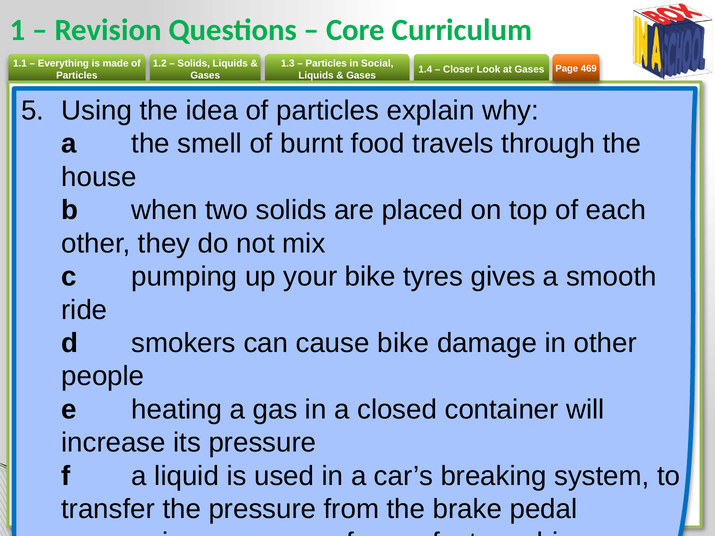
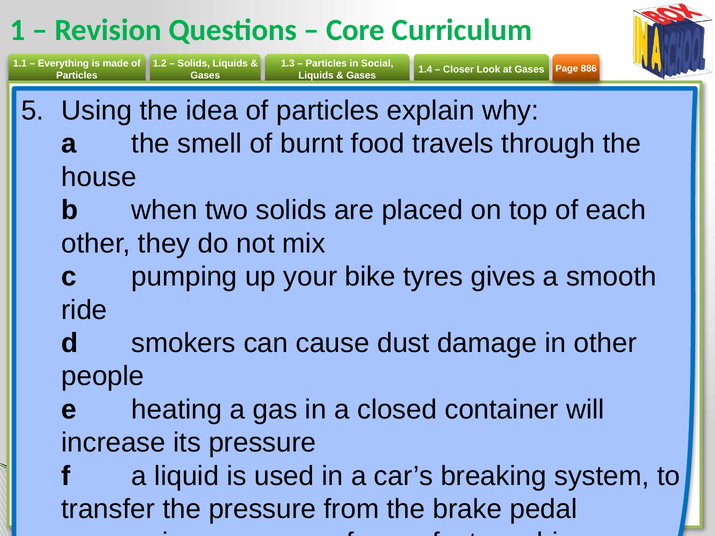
469: 469 -> 886
cause bike: bike -> dust
